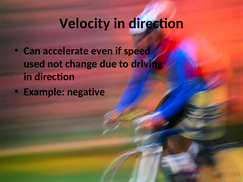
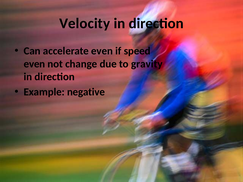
used at (34, 64): used -> even
driving: driving -> gravity
